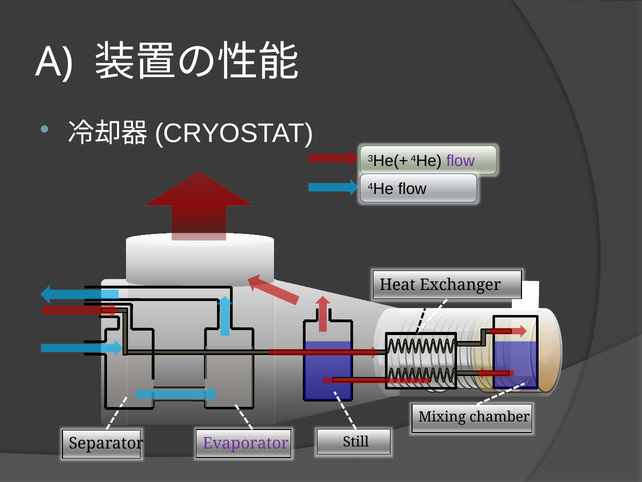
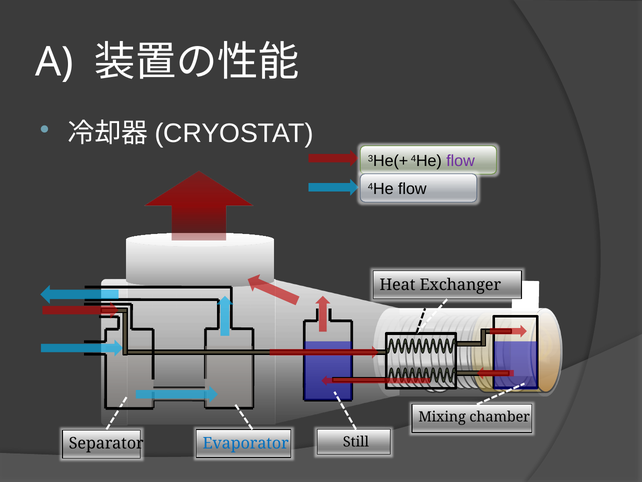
Evaporator colour: purple -> blue
